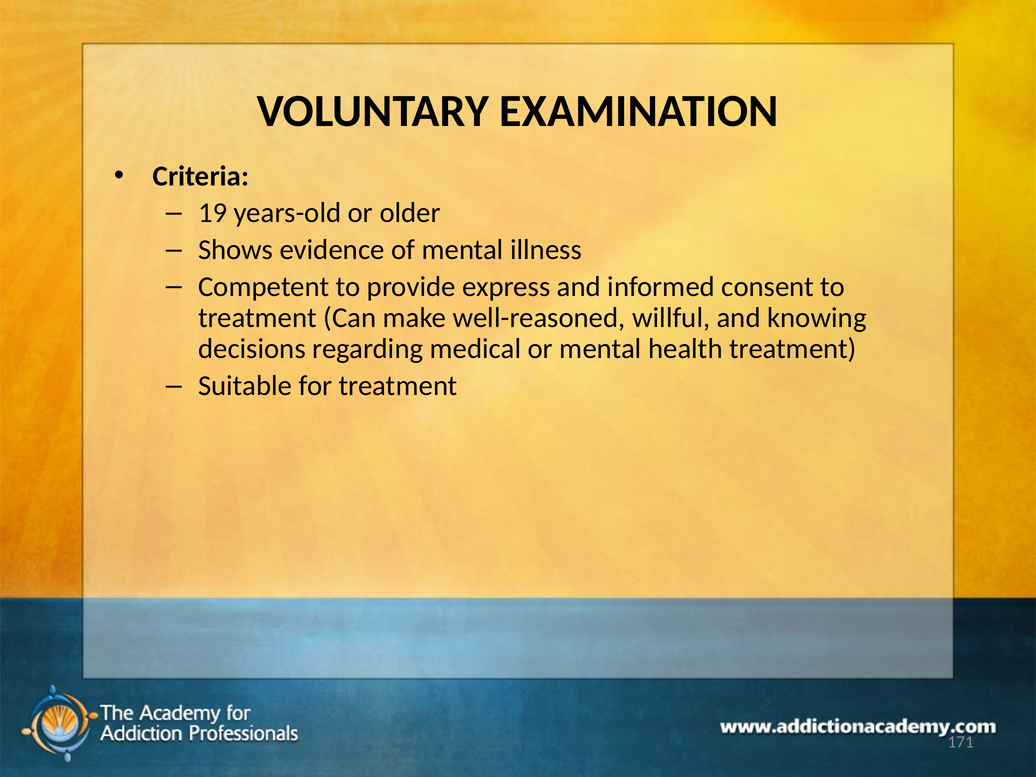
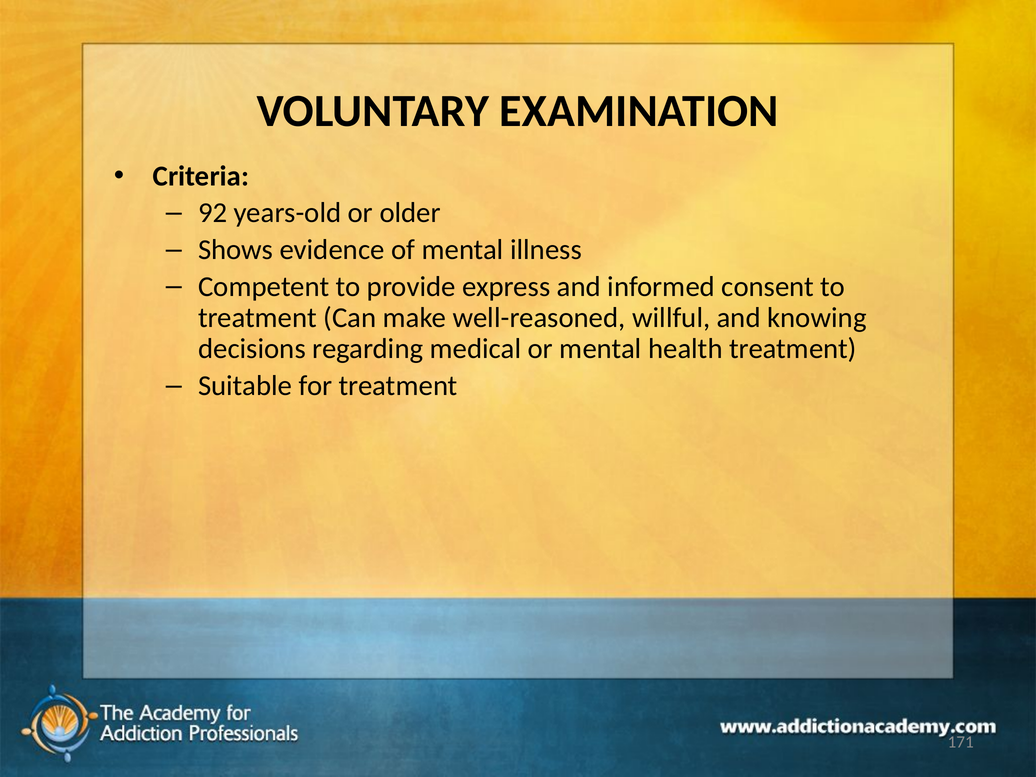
19: 19 -> 92
